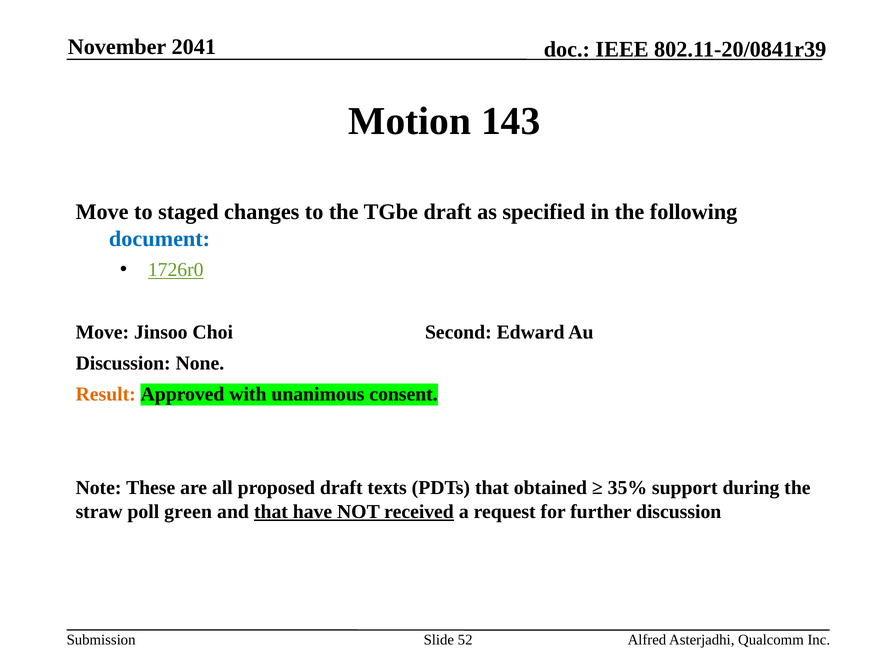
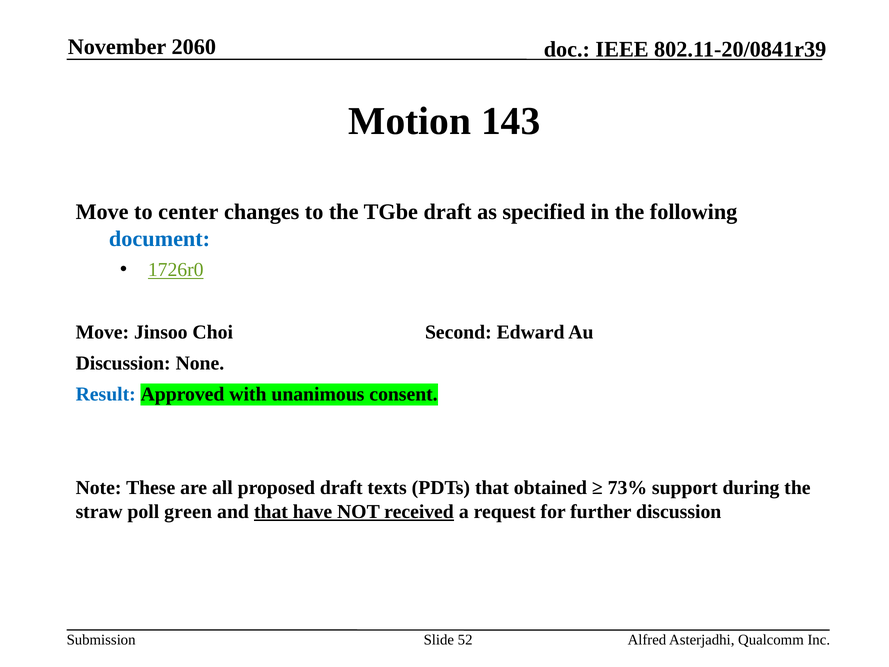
2041: 2041 -> 2060
staged: staged -> center
Result colour: orange -> blue
35%: 35% -> 73%
